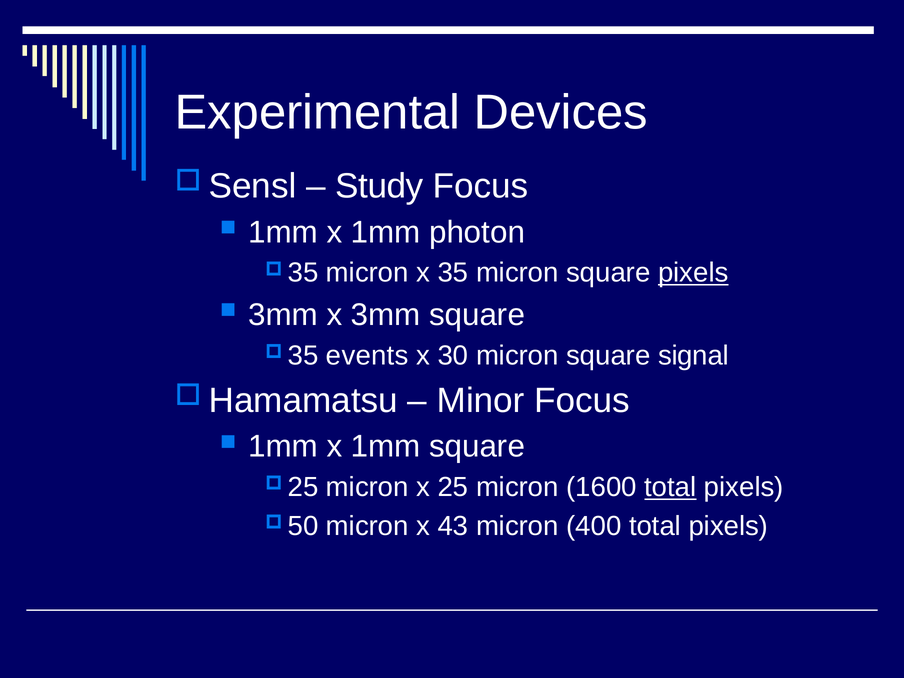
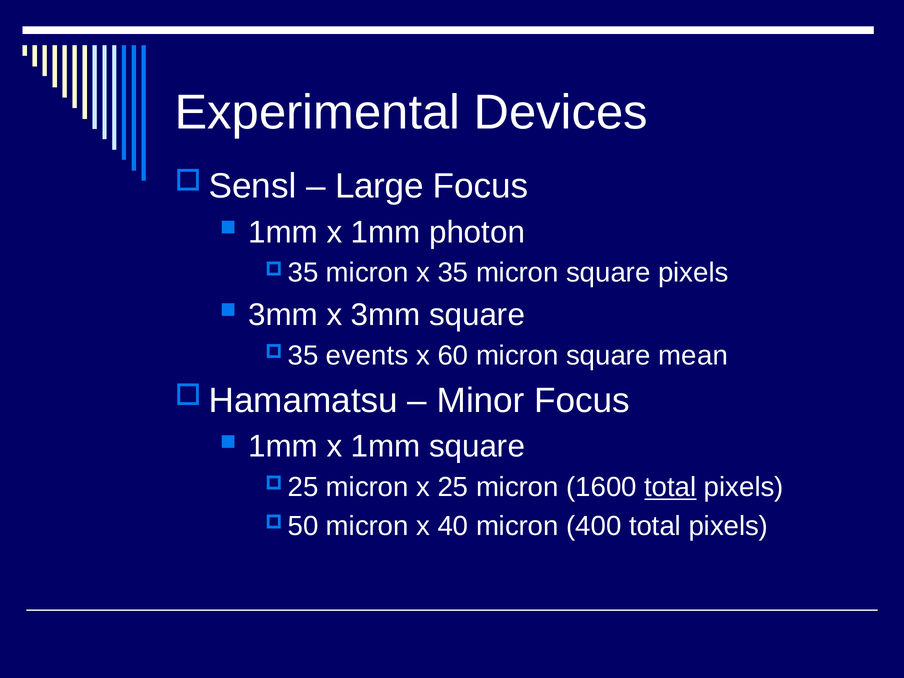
Study: Study -> Large
pixels at (693, 273) underline: present -> none
30: 30 -> 60
signal: signal -> mean
43: 43 -> 40
